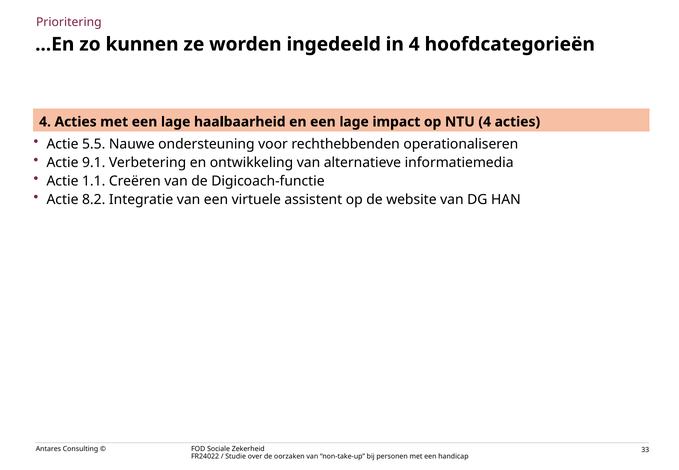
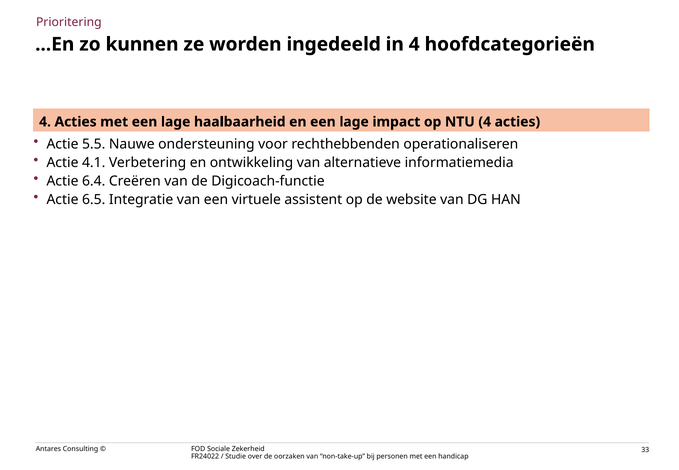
9.1: 9.1 -> 4.1
1.1: 1.1 -> 6.4
8.2: 8.2 -> 6.5
